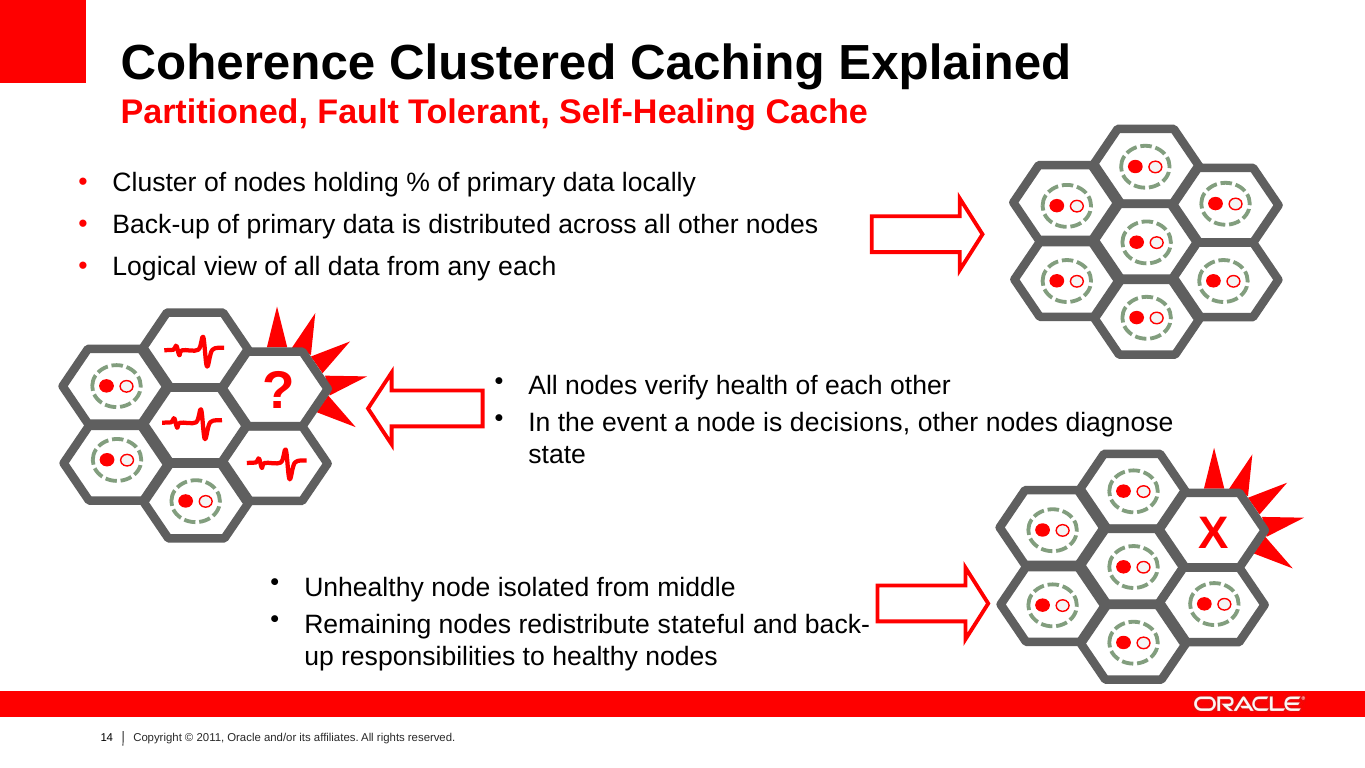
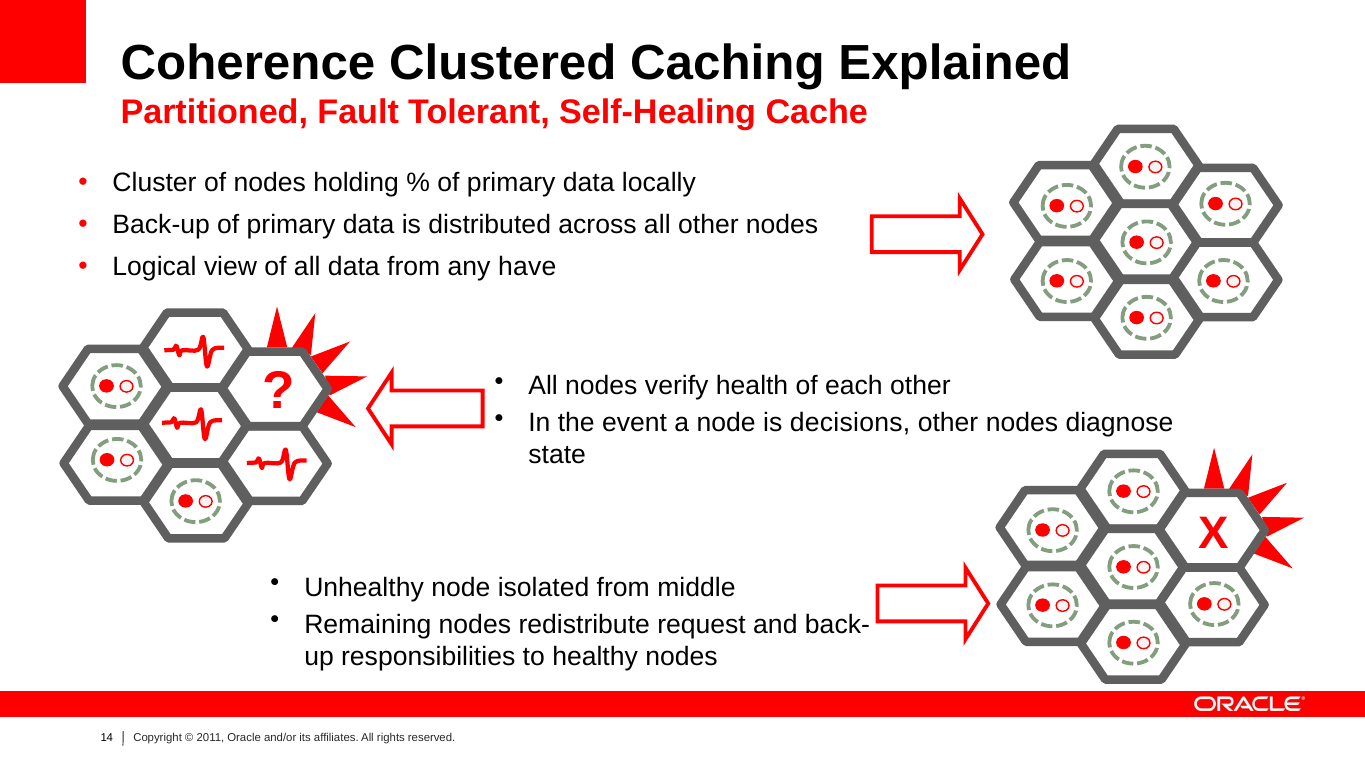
any each: each -> have
stateful: stateful -> request
